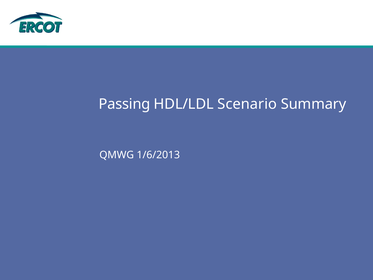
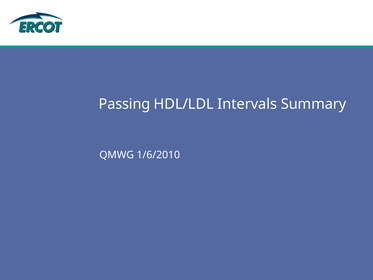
Scenario: Scenario -> Intervals
1/6/2013: 1/6/2013 -> 1/6/2010
